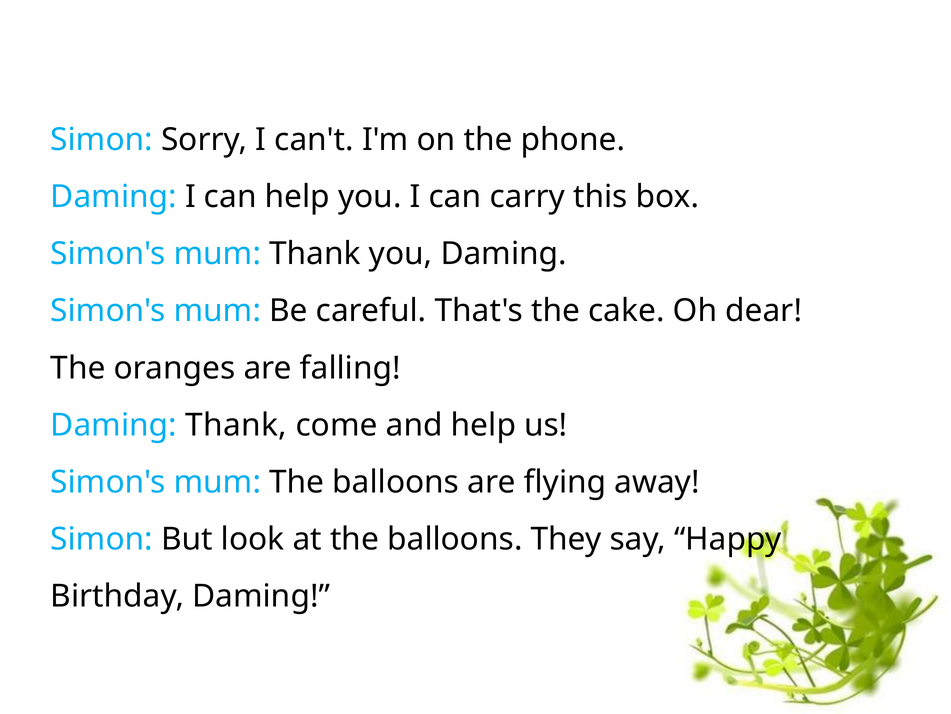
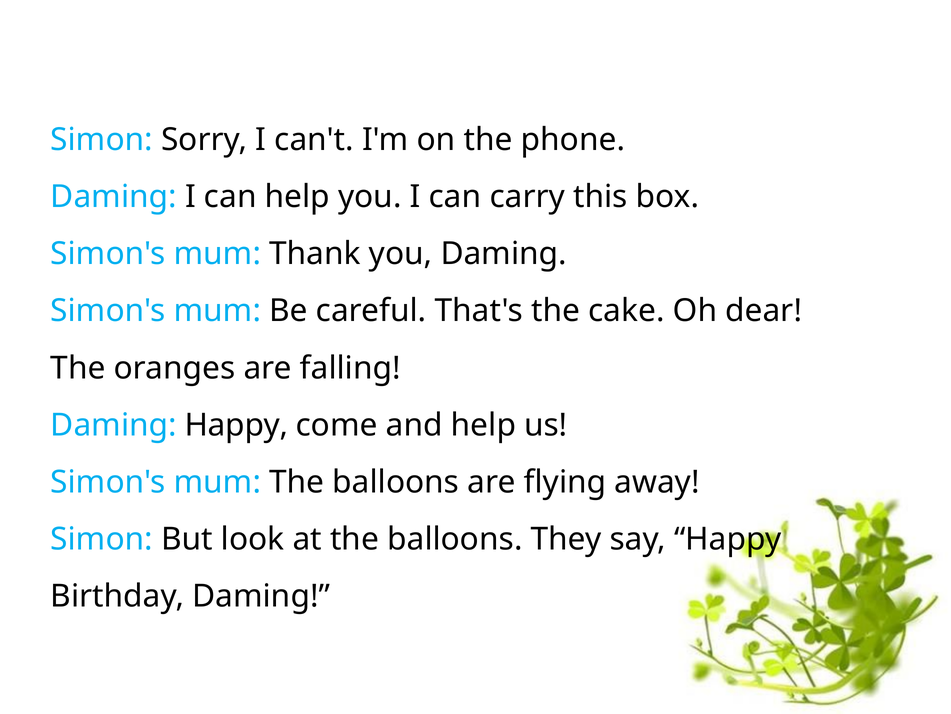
Daming Thank: Thank -> Happy
